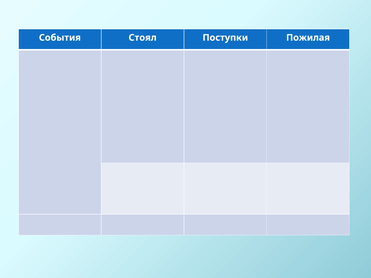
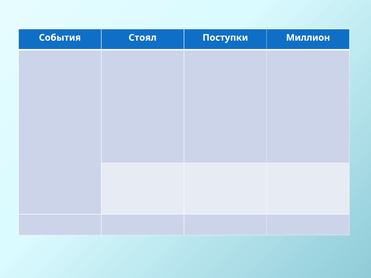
Пожилая: Пожилая -> Миллион
